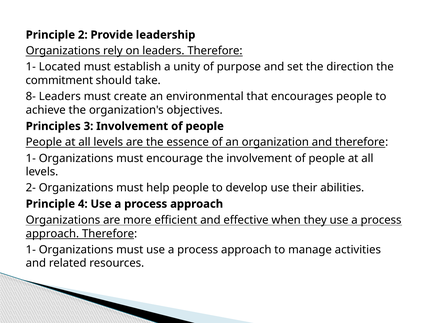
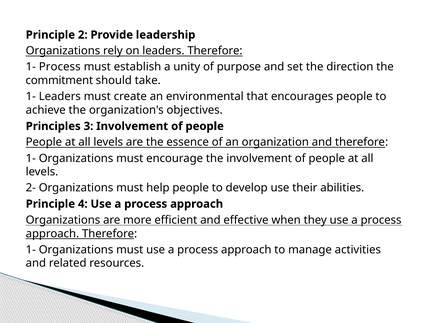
1- Located: Located -> Process
8- at (31, 96): 8- -> 1-
